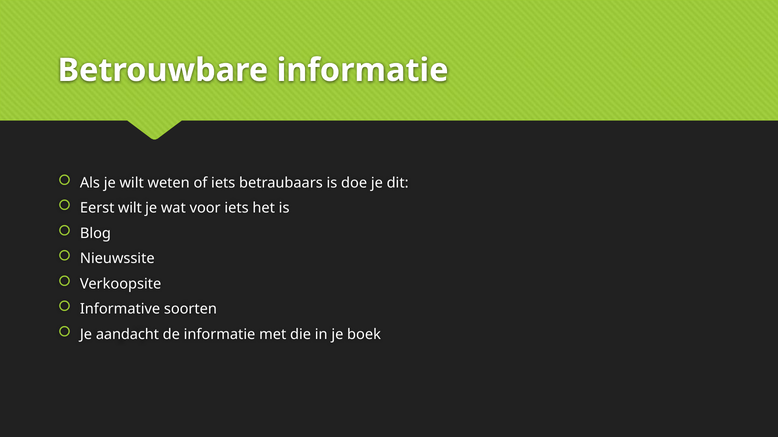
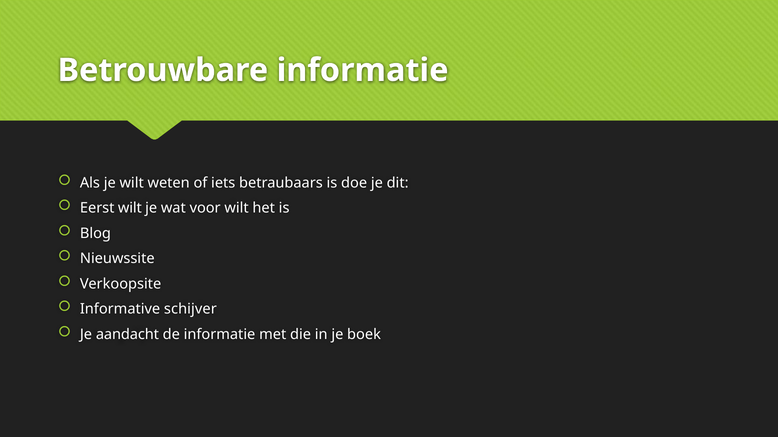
voor iets: iets -> wilt
soorten: soorten -> schijver
